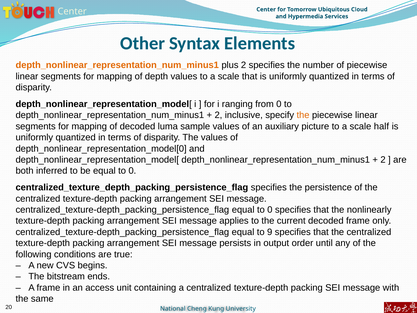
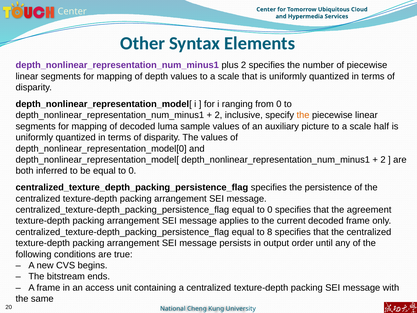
depth_nonlinear_representation_num_minus1 at (117, 65) colour: orange -> purple
nonlinearly: nonlinearly -> agreement
9: 9 -> 8
